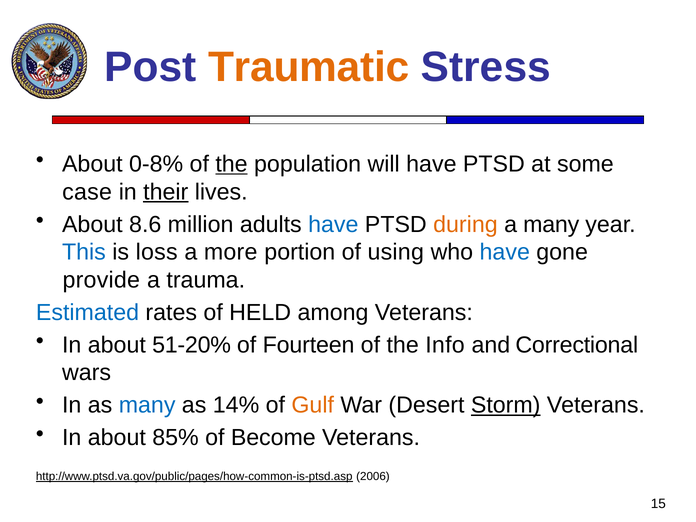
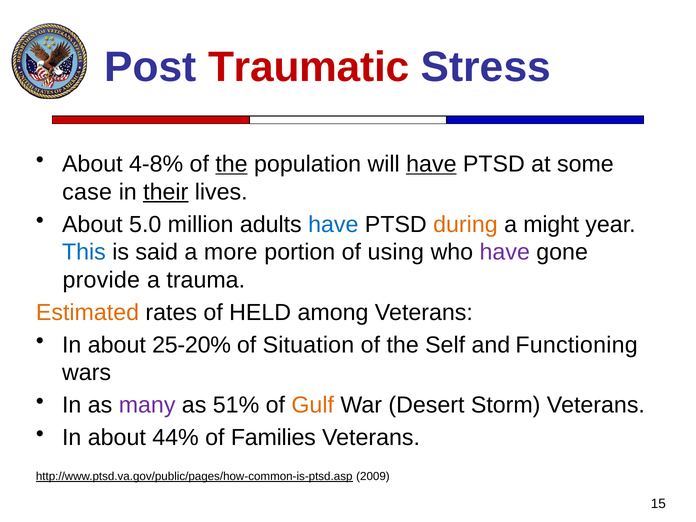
Traumatic colour: orange -> red
0-8%: 0-8% -> 4-8%
have at (431, 164) underline: none -> present
8.6: 8.6 -> 5.0
a many: many -> might
loss: loss -> said
have at (505, 252) colour: blue -> purple
Estimated colour: blue -> orange
51-20%: 51-20% -> 25-20%
Fourteen: Fourteen -> Situation
Info: Info -> Self
Correctional: Correctional -> Functioning
many at (147, 405) colour: blue -> purple
14%: 14% -> 51%
Storm underline: present -> none
85%: 85% -> 44%
Become: Become -> Families
2006: 2006 -> 2009
